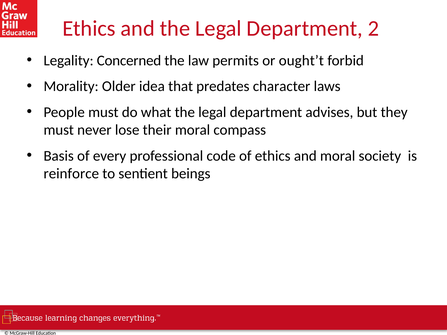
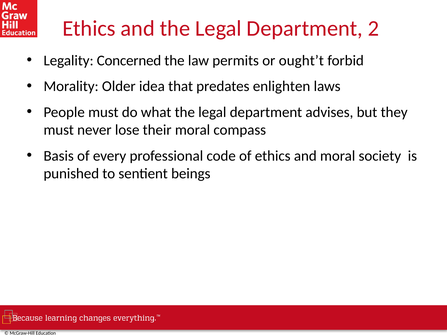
character: character -> enlighten
reinforce: reinforce -> punished
